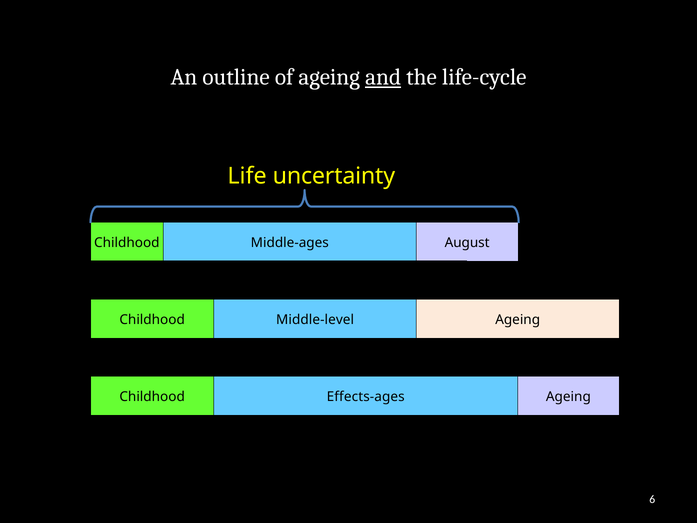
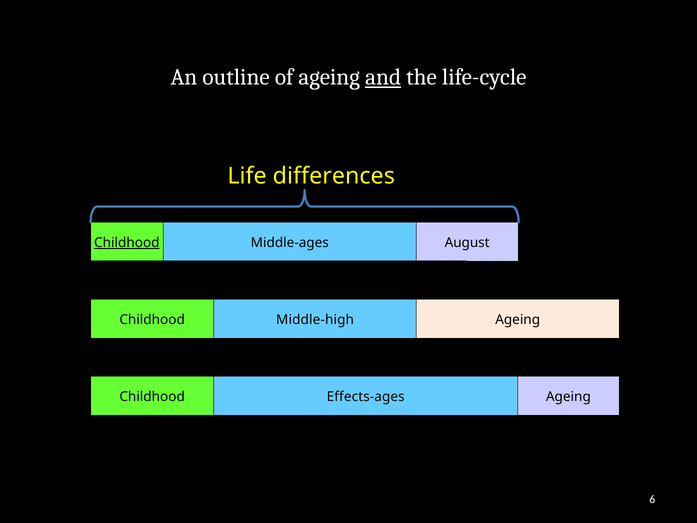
uncertainty: uncertainty -> differences
Childhood at (127, 243) underline: none -> present
Middle-level: Middle-level -> Middle-high
